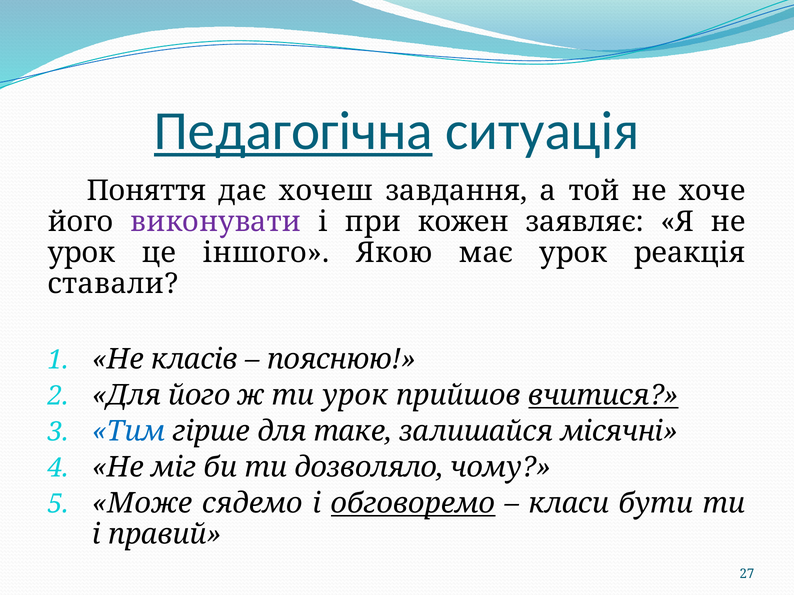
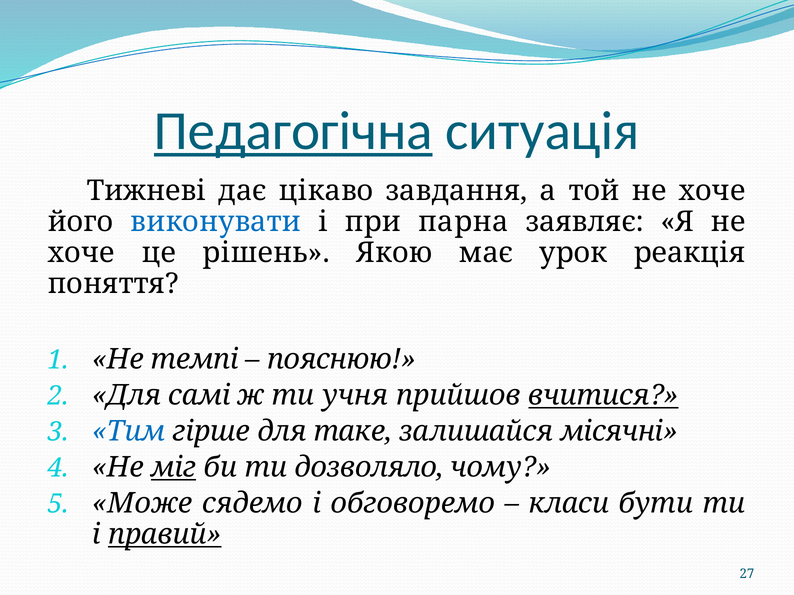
Поняття: Поняття -> Тижневі
хочеш: хочеш -> цікаво
виконувати colour: purple -> blue
кожен: кожен -> парна
урок at (81, 253): урок -> хоче
іншого: іншого -> рішень
ставали: ставали -> поняття
класів: класів -> темпі
Для його: його -> самі
ти урок: урок -> учня
міг underline: none -> present
обговоремо underline: present -> none
правий underline: none -> present
